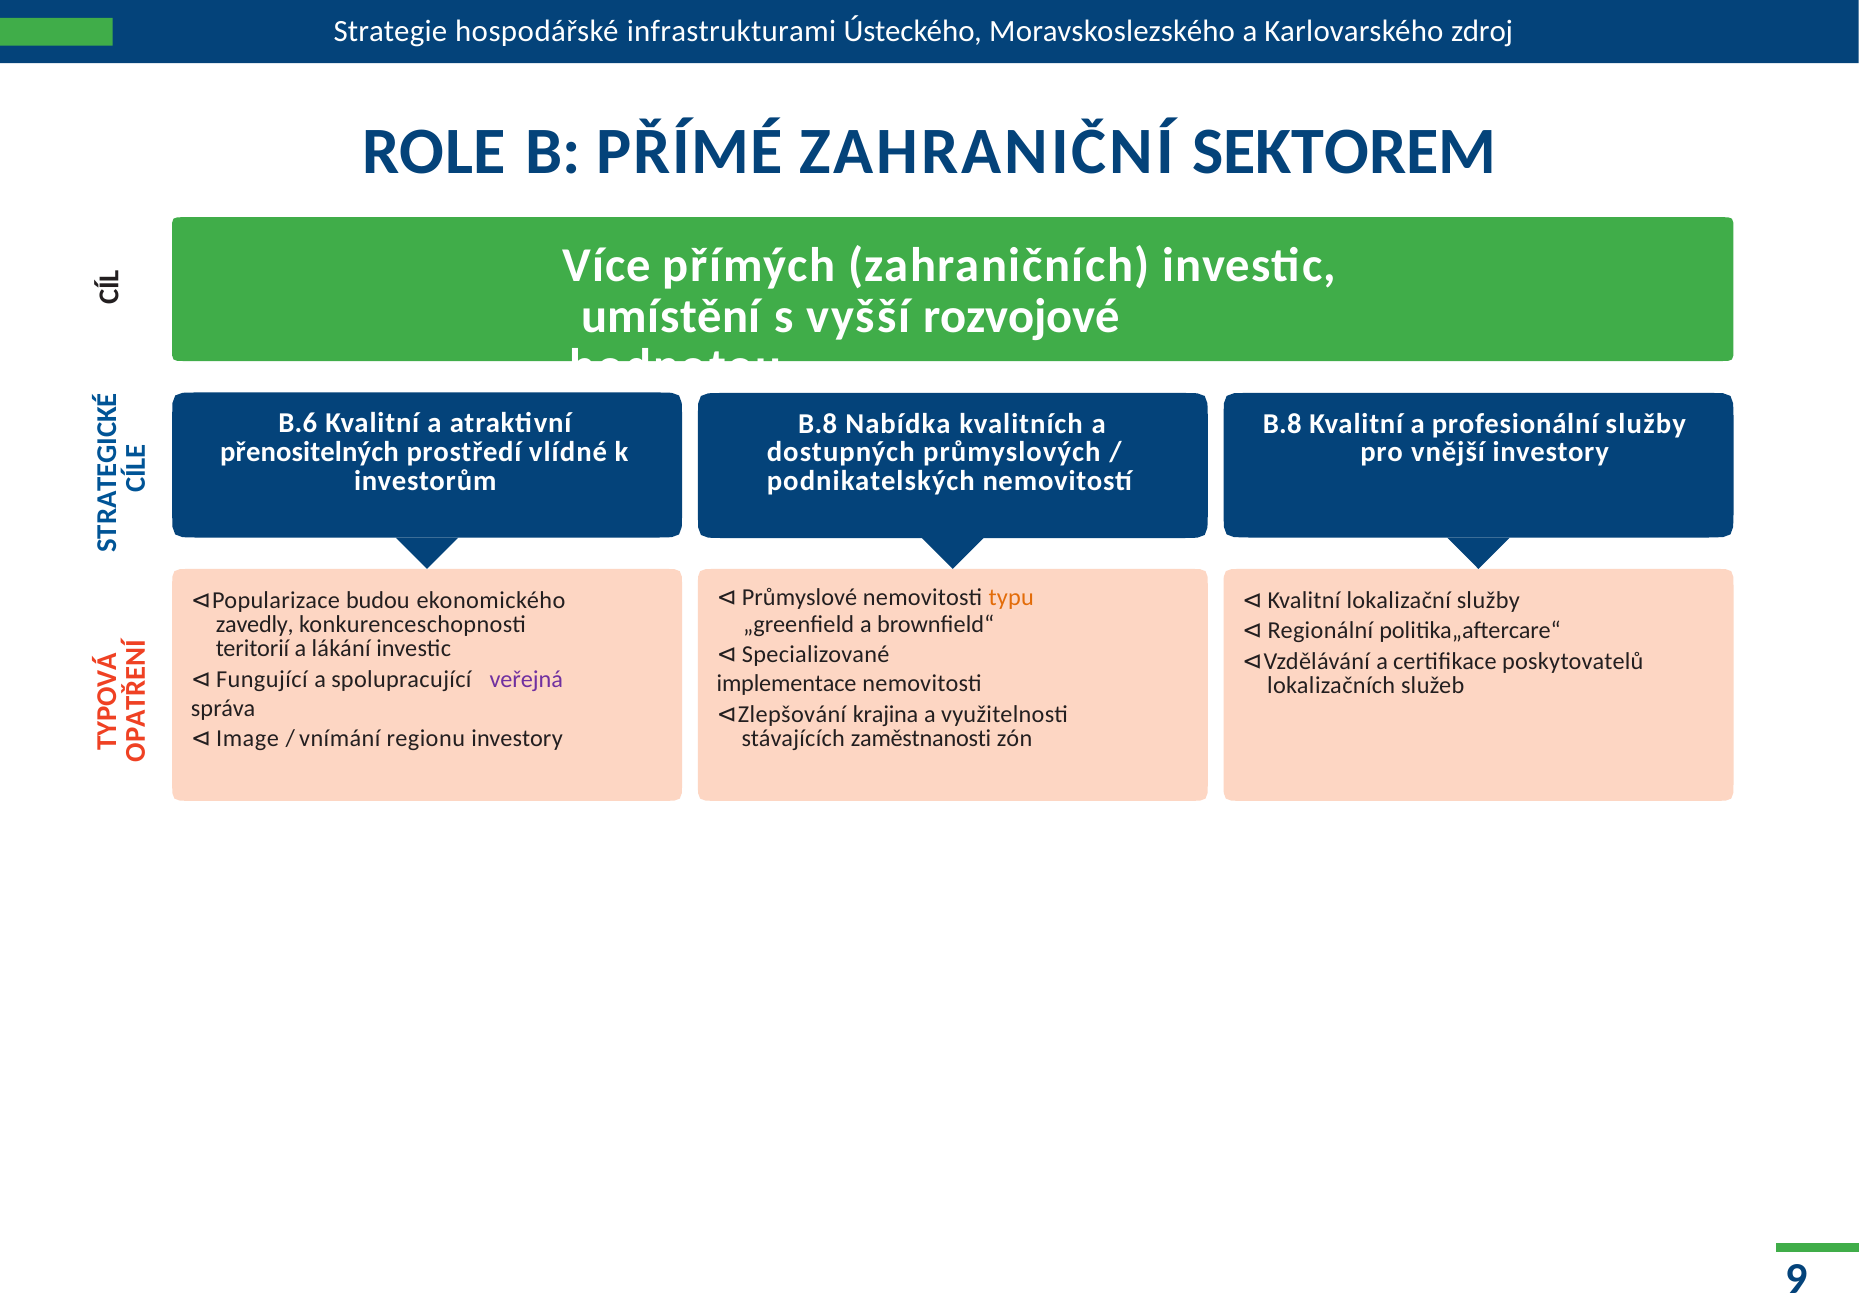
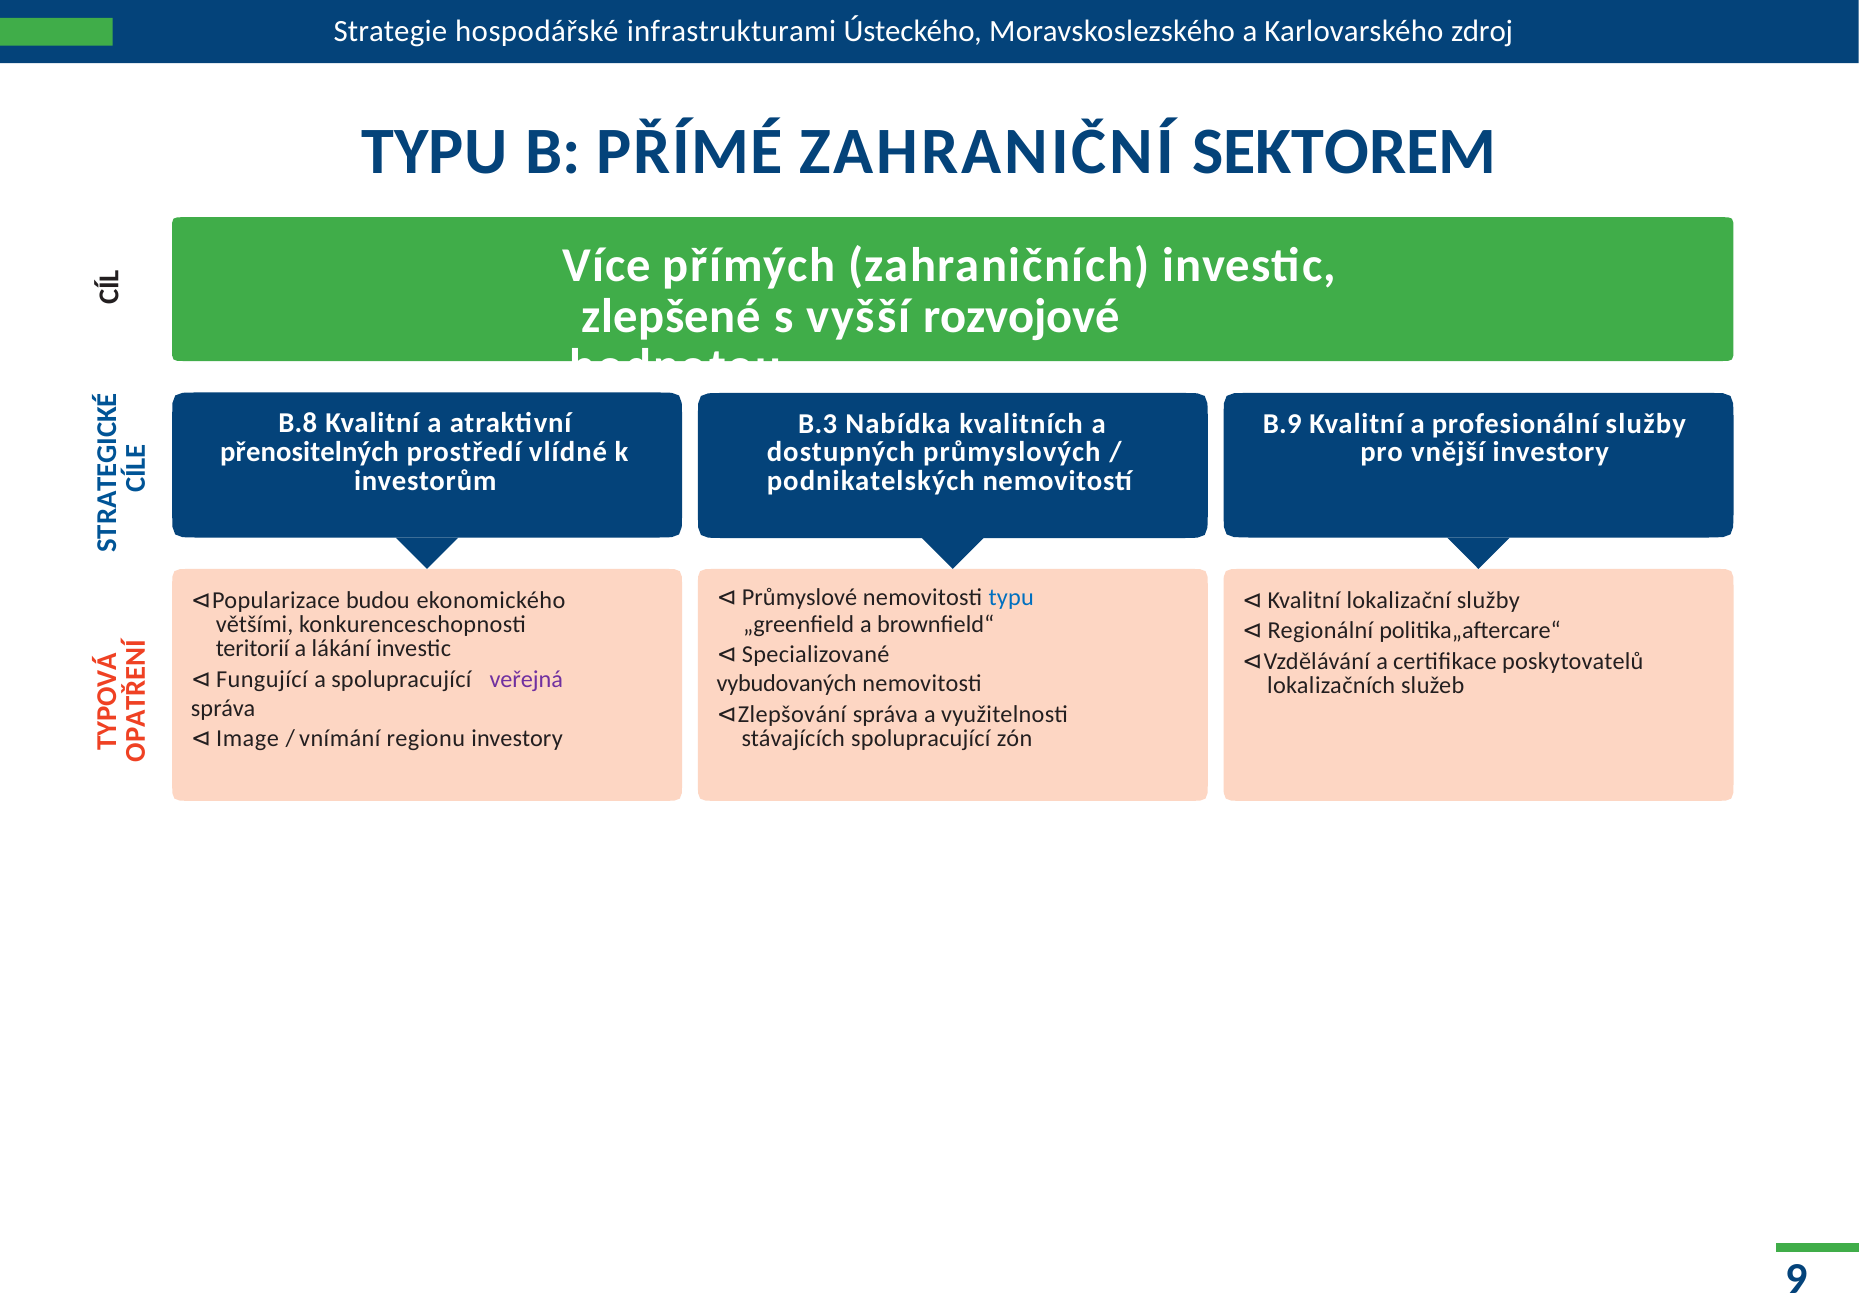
ROLE at (434, 152): ROLE -> TYPU
umístění: umístění -> zlepšené
B.6: B.6 -> B.8
B.8 at (1282, 424): B.8 -> B.9
B.8 at (818, 424): B.8 -> B.3
typu at (1011, 597) colour: orange -> blue
zavedly: zavedly -> většími
implementace: implementace -> vybudovaných
krajina at (886, 714): krajina -> správa
stávajících zaměstnanosti: zaměstnanosti -> spolupracující
